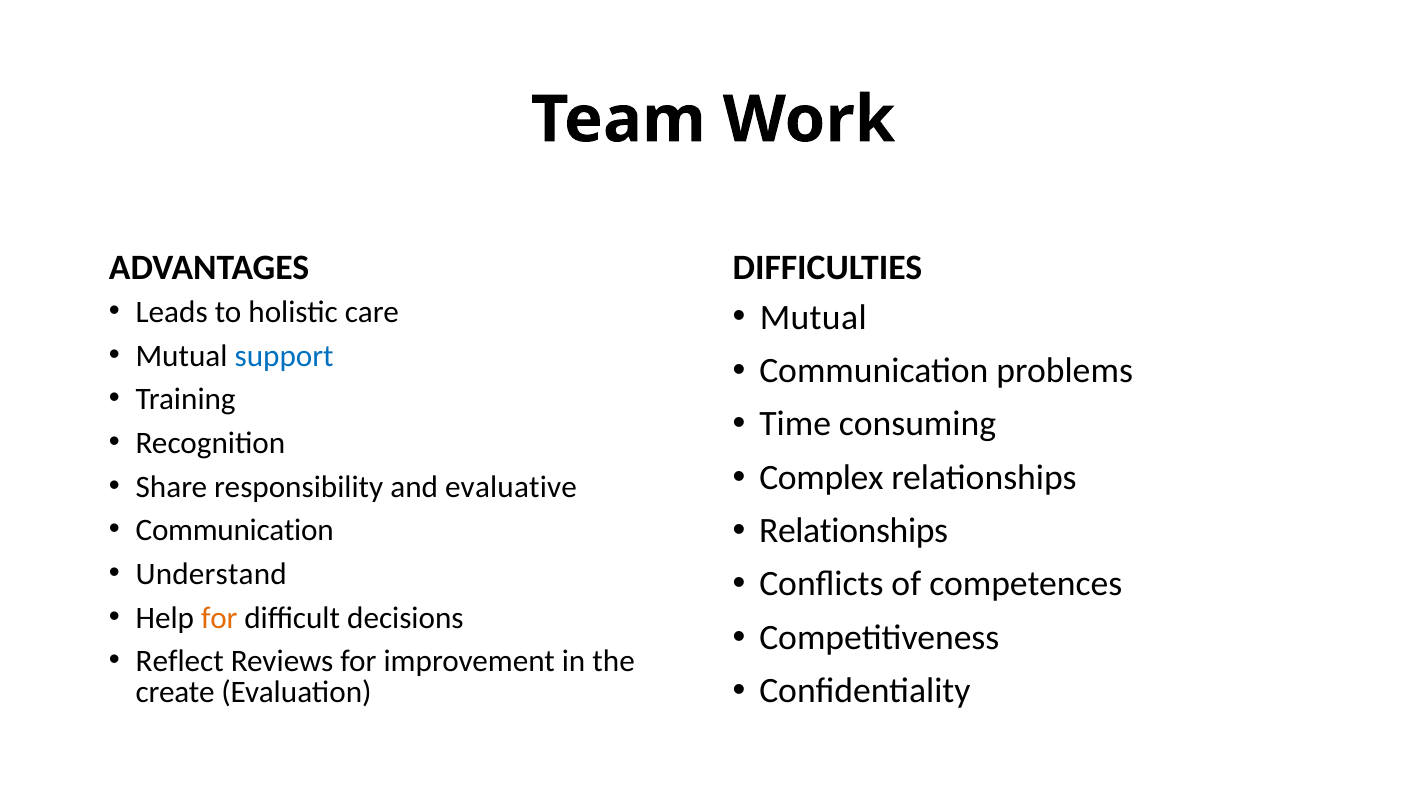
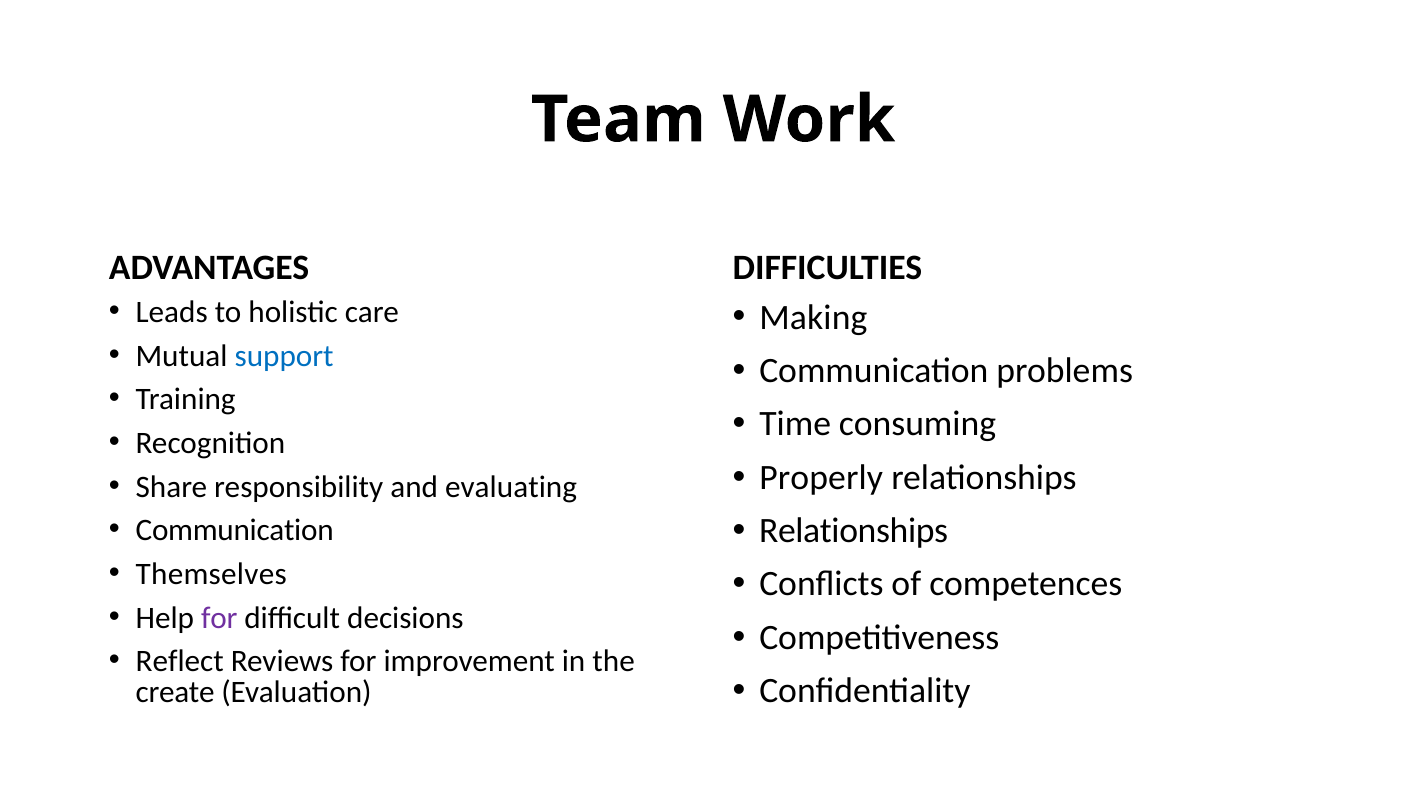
Mutual at (813, 317): Mutual -> Making
Complex: Complex -> Properly
evaluative: evaluative -> evaluating
Understand: Understand -> Themselves
for at (219, 618) colour: orange -> purple
